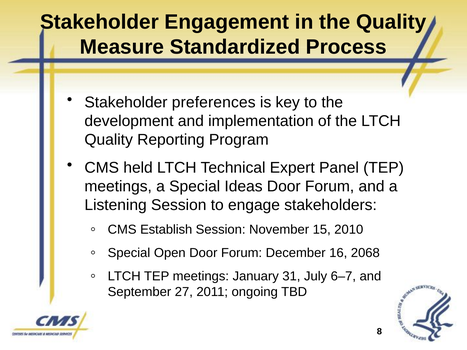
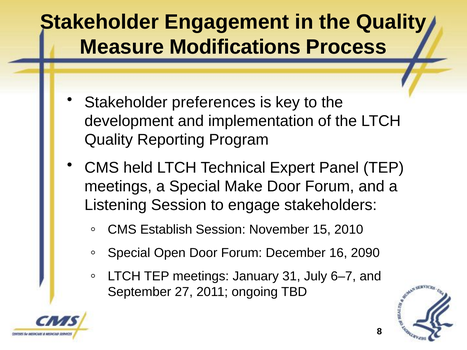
Standardized: Standardized -> Modifications
Ideas: Ideas -> Make
2068: 2068 -> 2090
